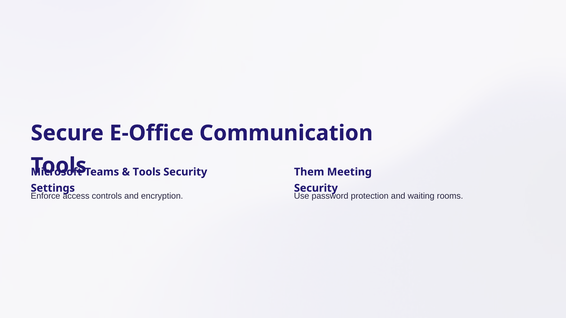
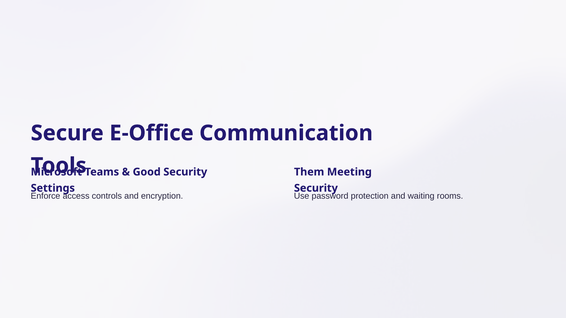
Tools at (147, 172): Tools -> Good
